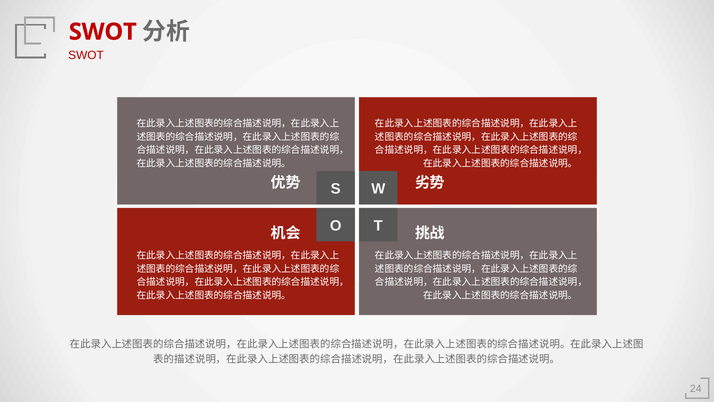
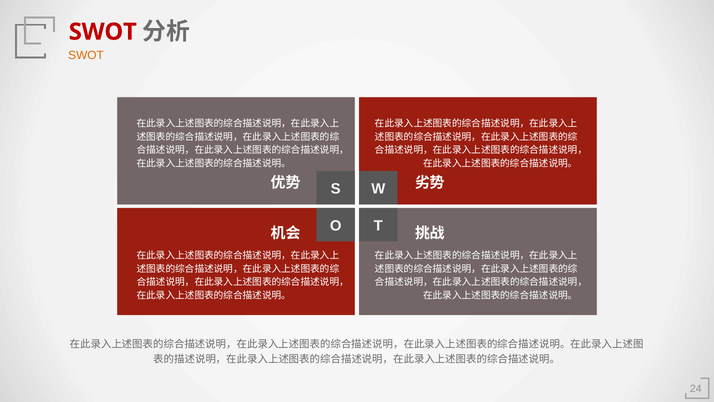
SWOT at (86, 55) colour: red -> orange
